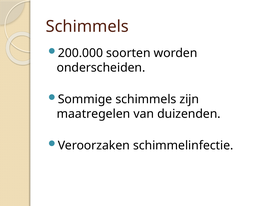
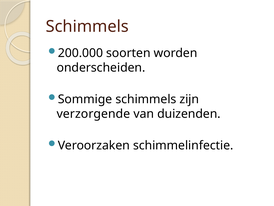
maatregelen: maatregelen -> verzorgende
